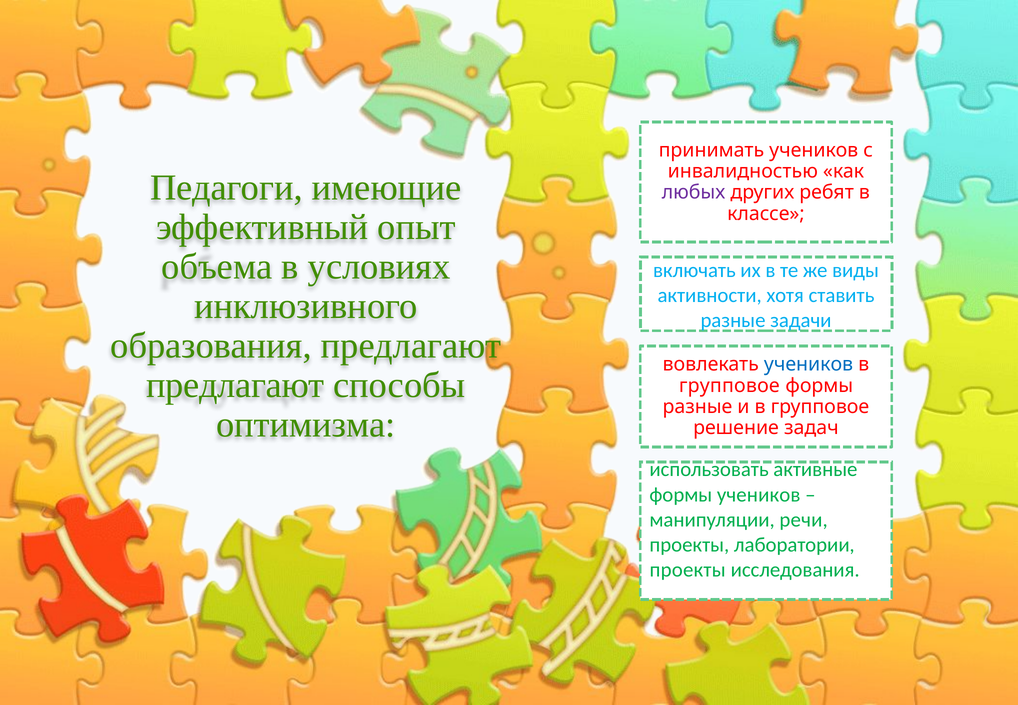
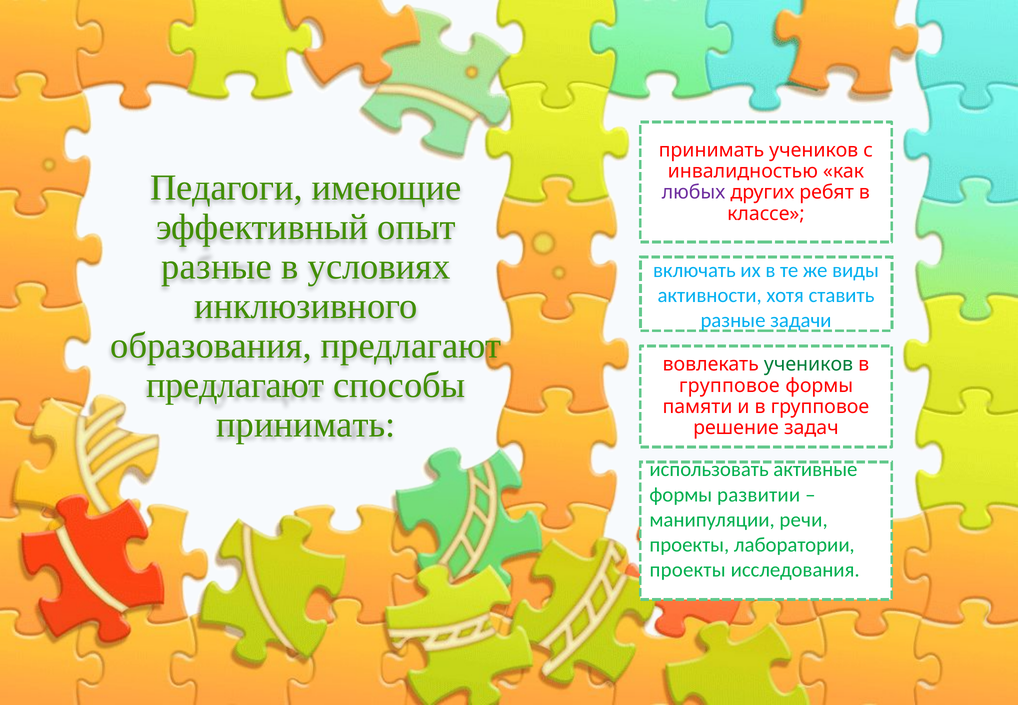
объема at (217, 267): объема -> разные
учеников at (809, 364) colour: blue -> green
разные at (697, 407): разные -> памяти
оптимизма at (306, 425): оптимизма -> принимать
формы учеников: учеников -> развитии
